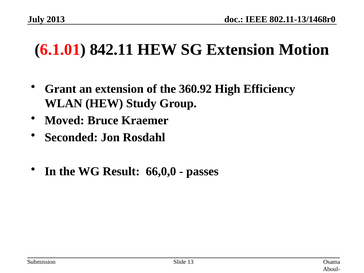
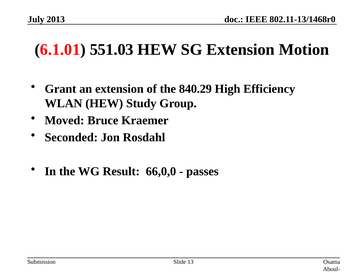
842.11: 842.11 -> 551.03
360.92: 360.92 -> 840.29
